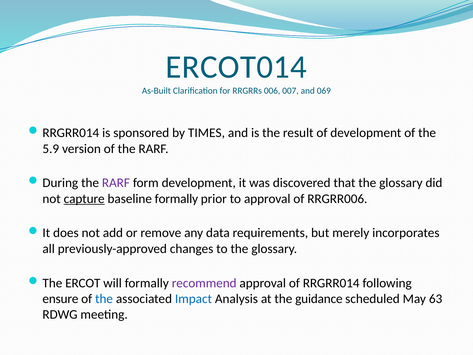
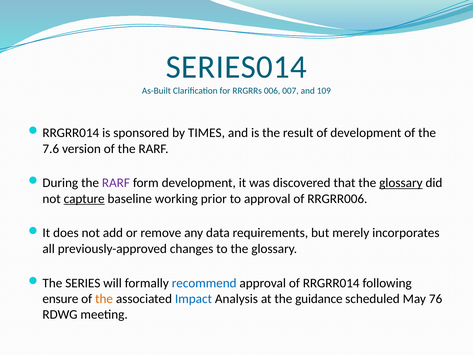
ERCOT014: ERCOT014 -> SERIES014
069: 069 -> 109
5.9: 5.9 -> 7.6
glossary at (401, 183) underline: none -> present
baseline formally: formally -> working
ERCOT: ERCOT -> SERIES
recommend colour: purple -> blue
the at (104, 299) colour: blue -> orange
63: 63 -> 76
